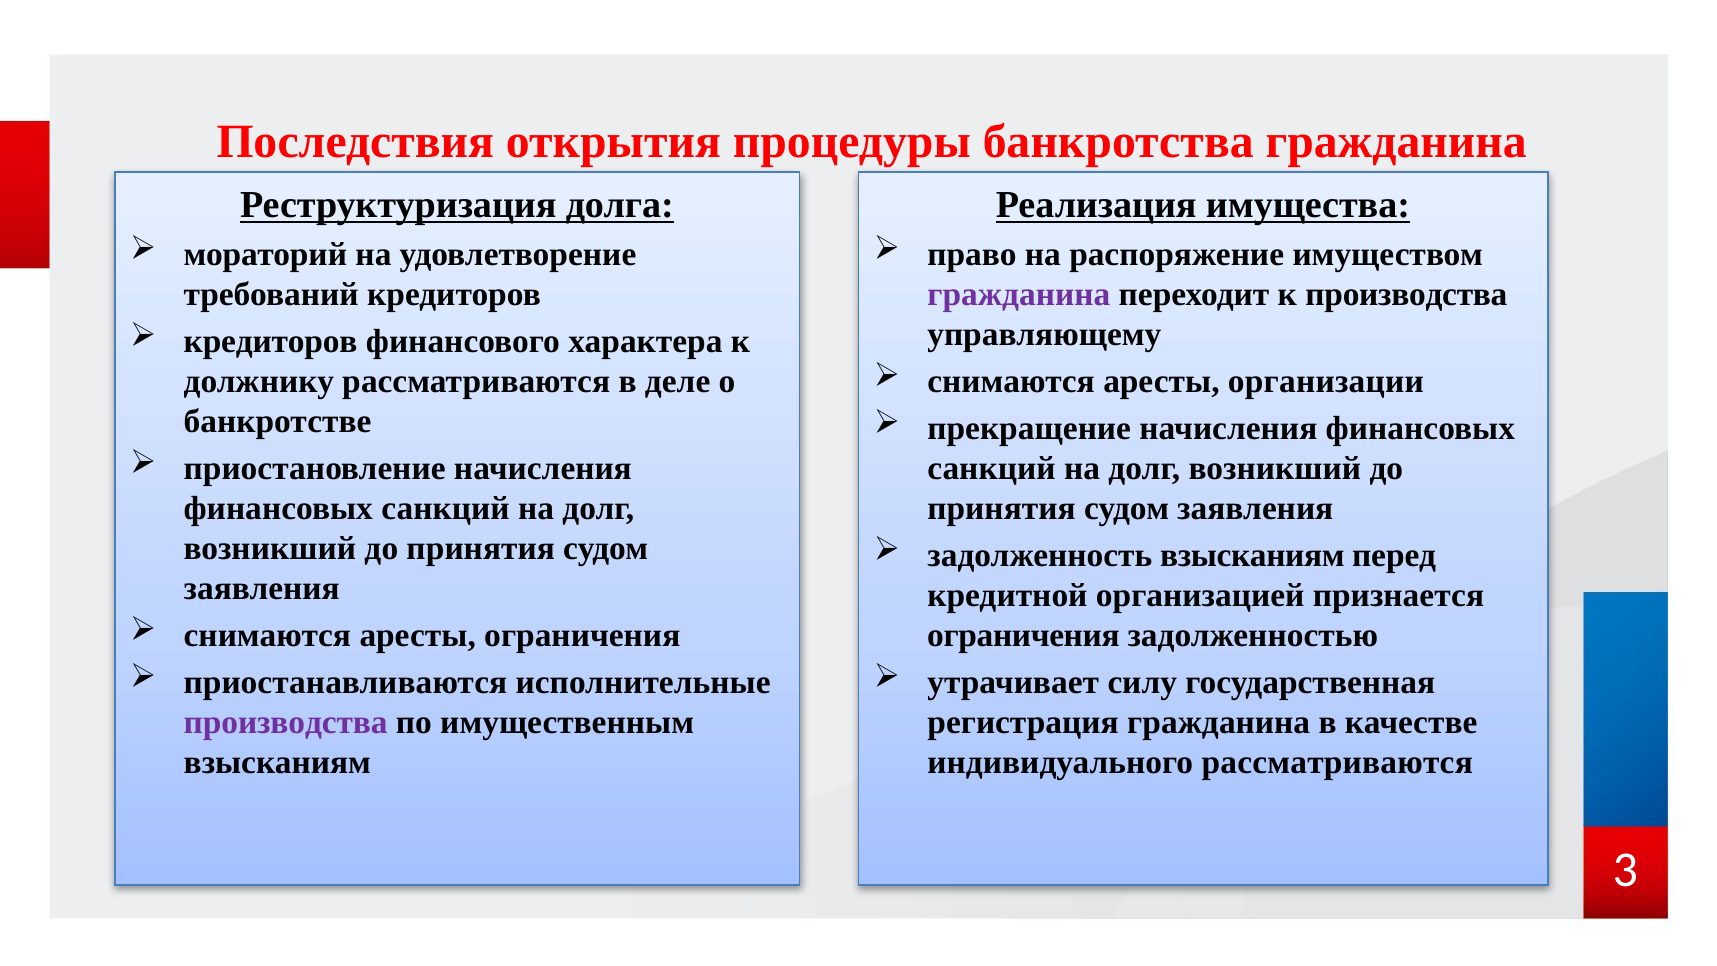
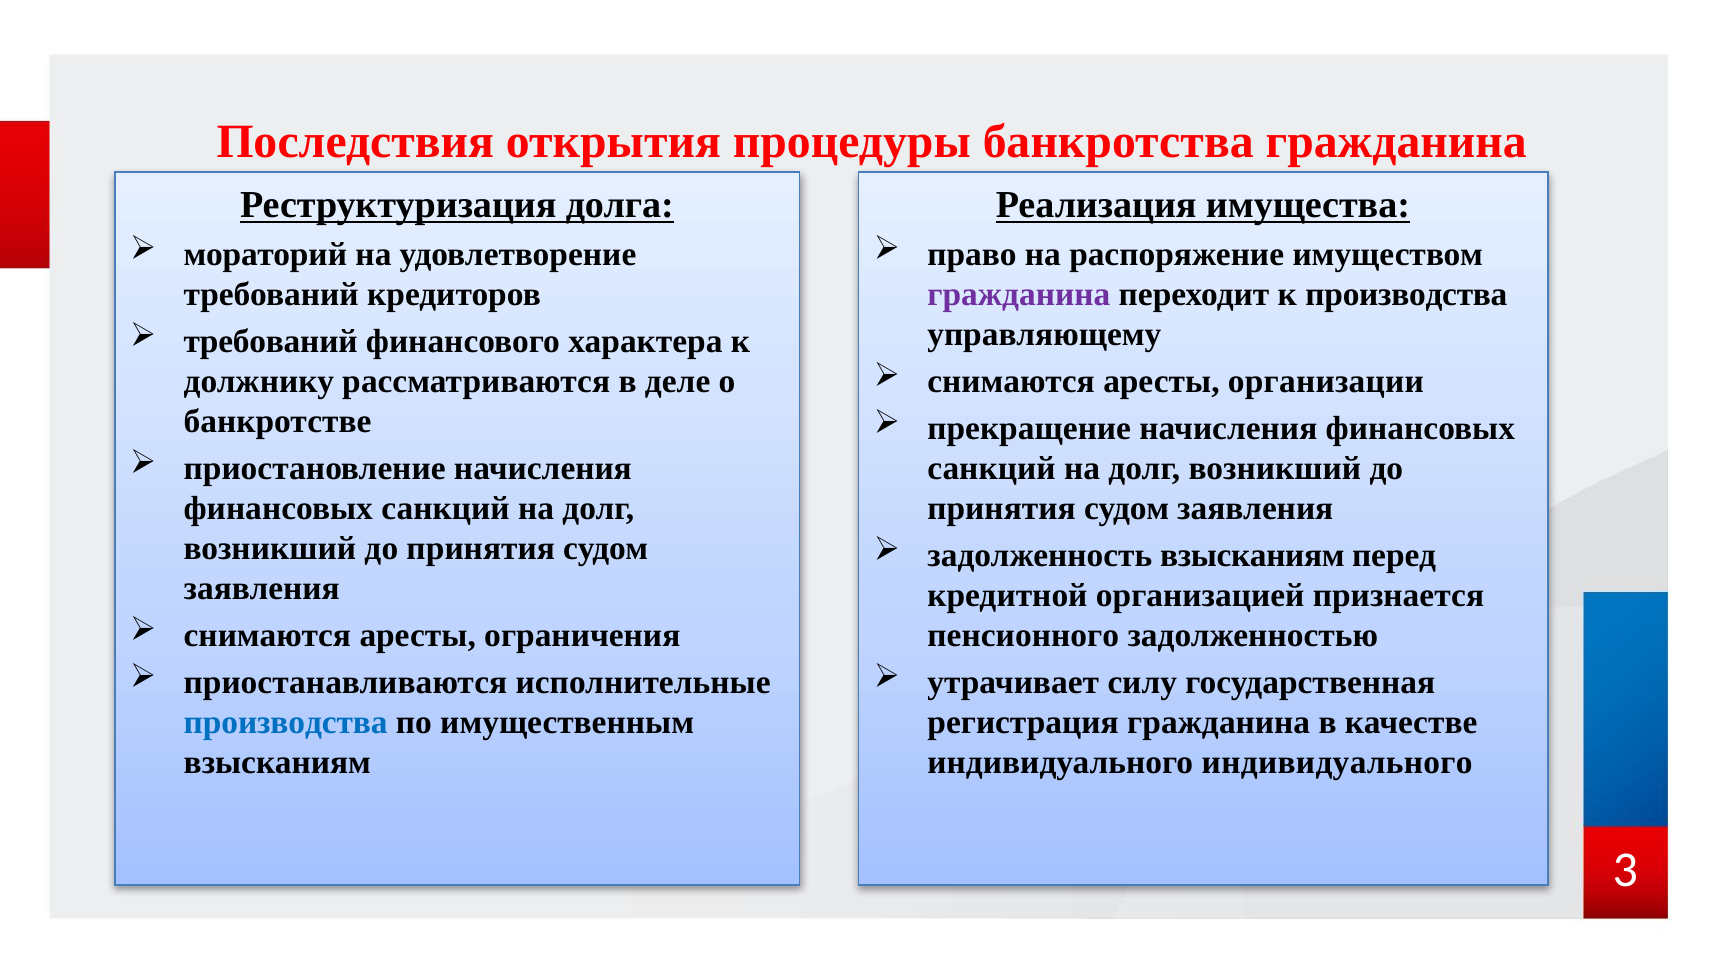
кредиторов at (271, 341): кредиторов -> требований
ограничения at (1023, 635): ограничения -> пенсионного
производства at (286, 722) colour: purple -> blue
индивидуального рассматриваются: рассматриваются -> индивидуального
